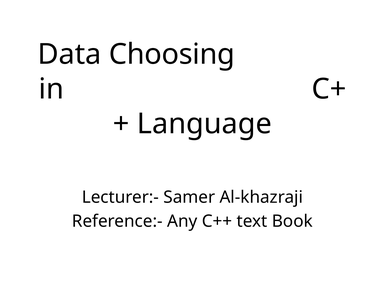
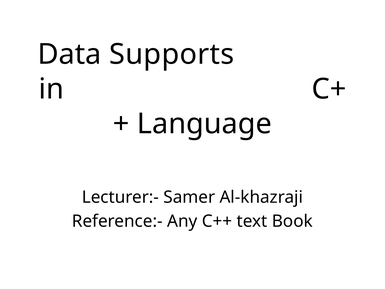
Choosing: Choosing -> Supports
